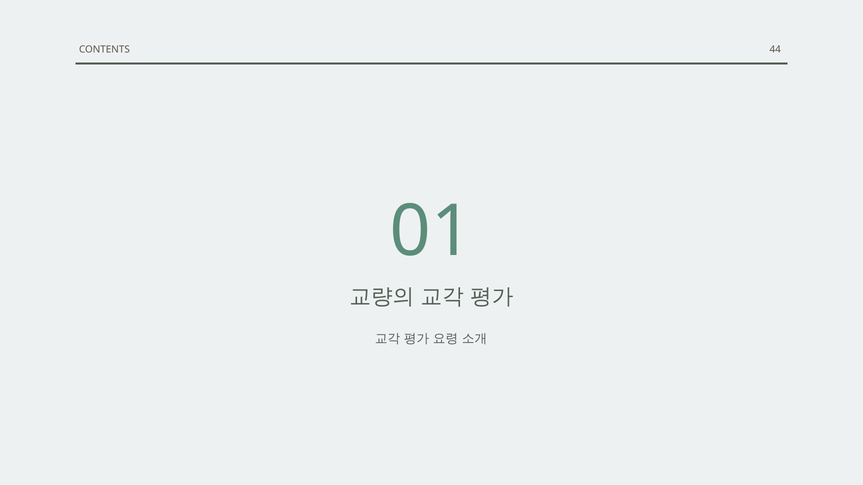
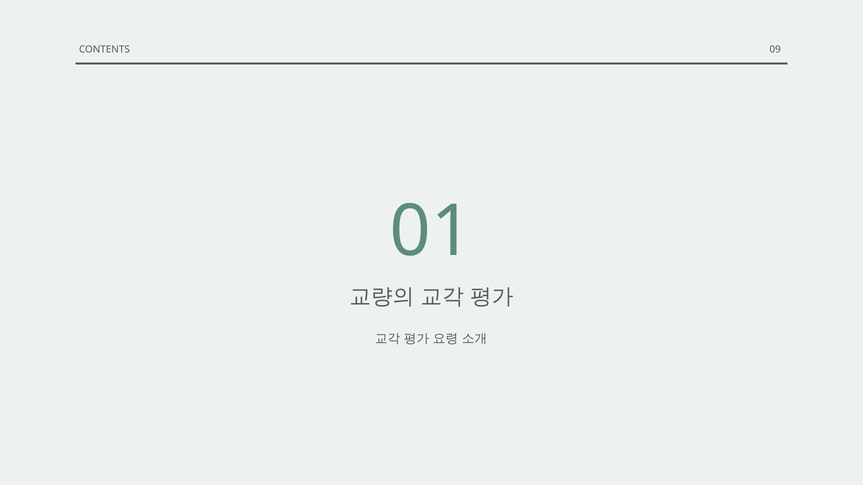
44: 44 -> 09
